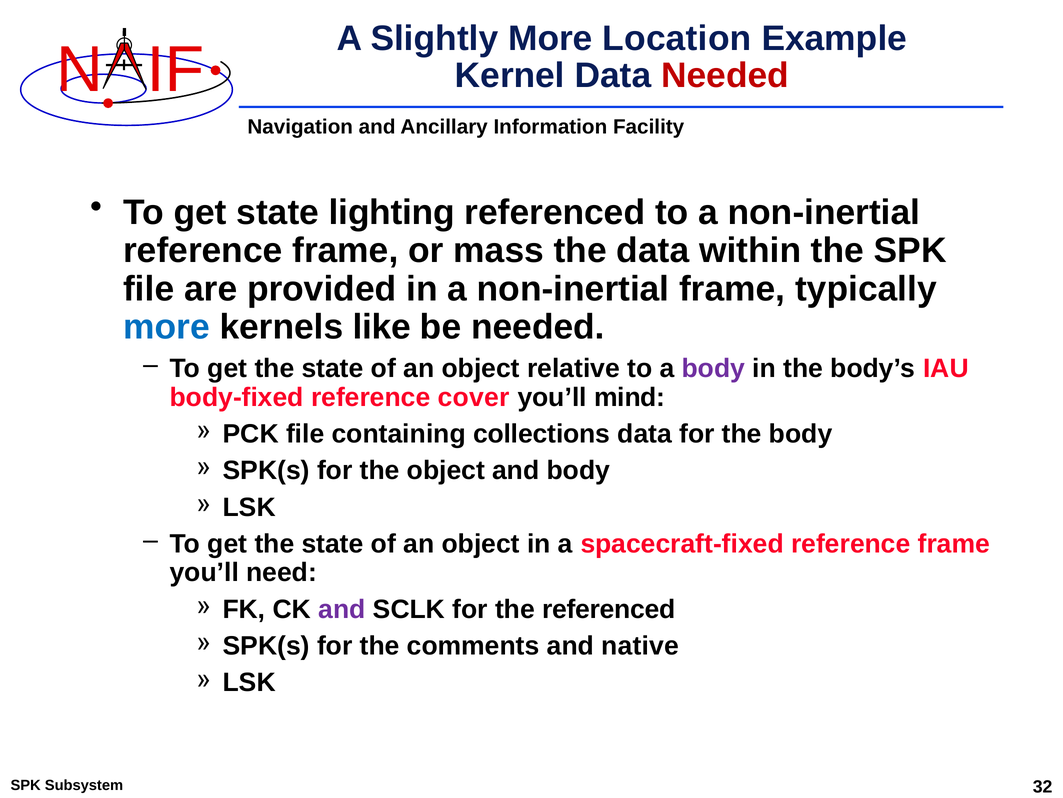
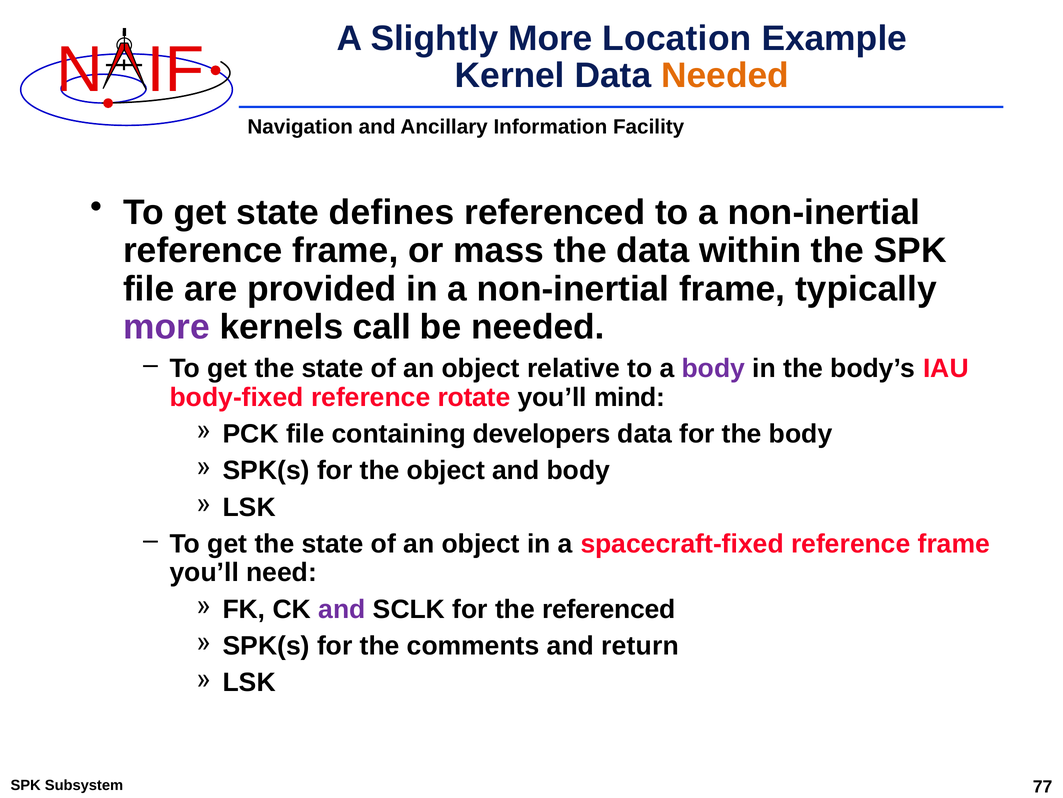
Needed at (725, 75) colour: red -> orange
lighting: lighting -> defines
more at (166, 327) colour: blue -> purple
like: like -> call
cover: cover -> rotate
collections: collections -> developers
native: native -> return
32: 32 -> 77
